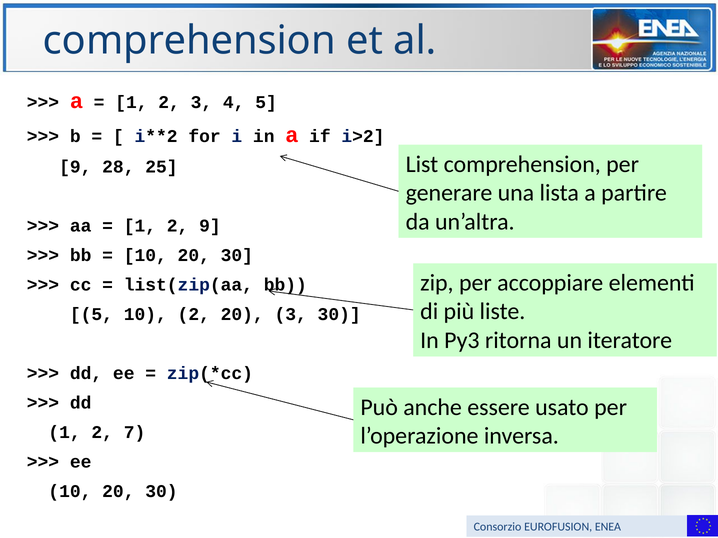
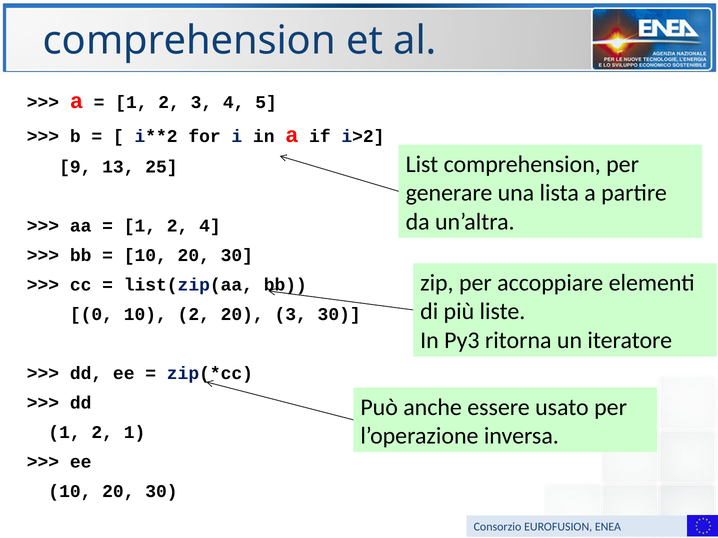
28: 28 -> 13
2 9: 9 -> 4
5 at (91, 314): 5 -> 0
2 7: 7 -> 1
